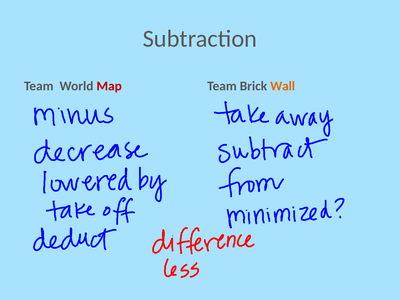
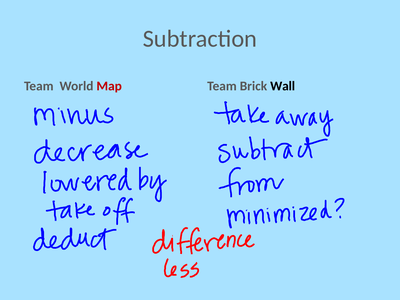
Wall colour: orange -> black
